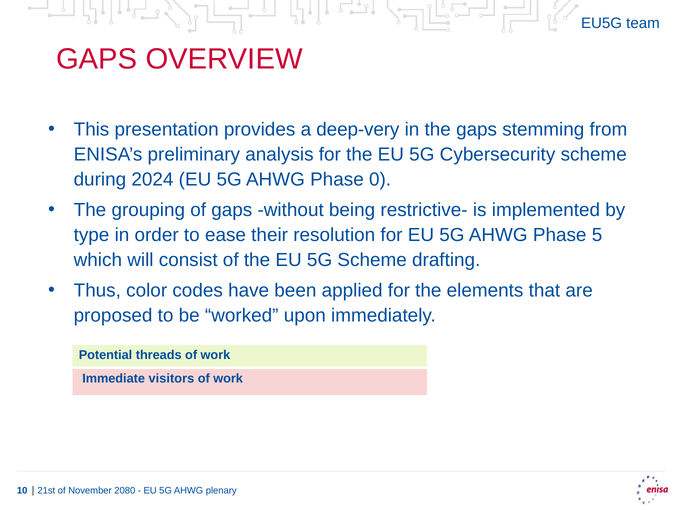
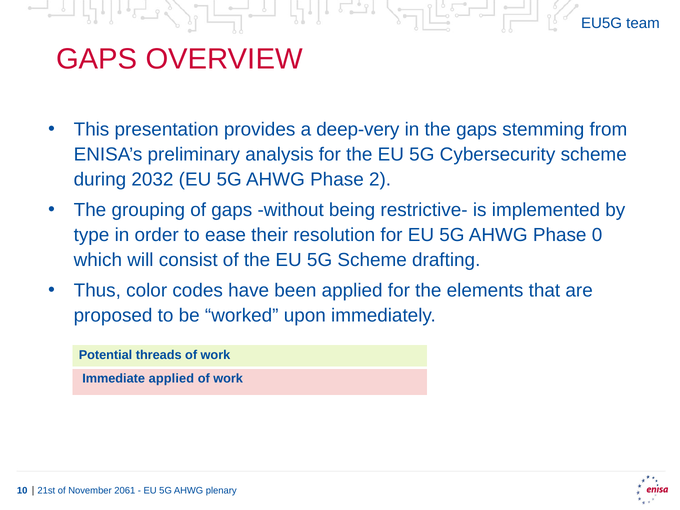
2024: 2024 -> 2032
0: 0 -> 2
5: 5 -> 0
Immediate visitors: visitors -> applied
2080: 2080 -> 2061
